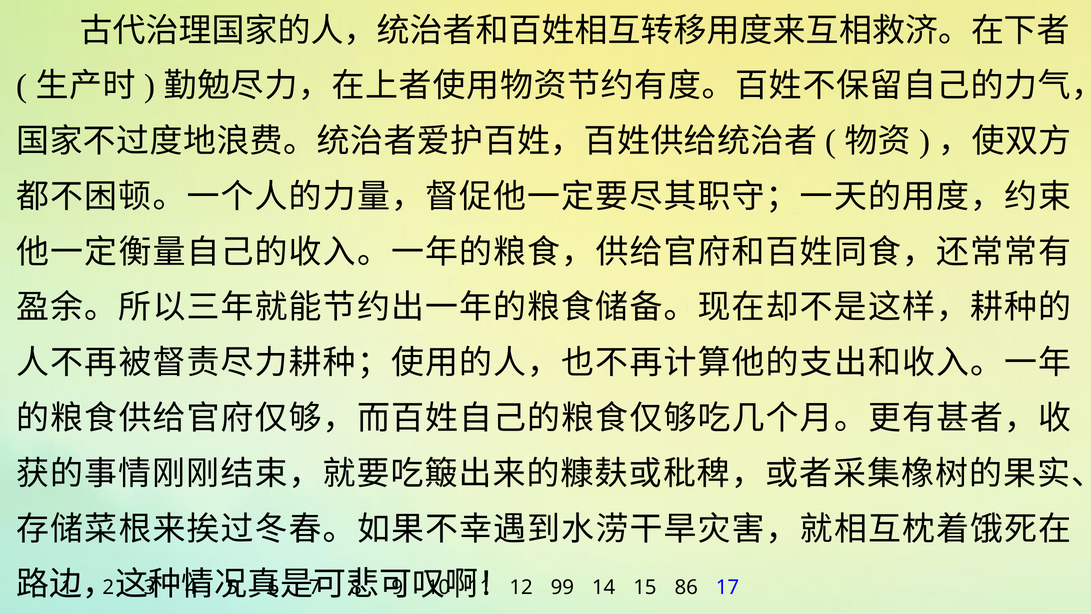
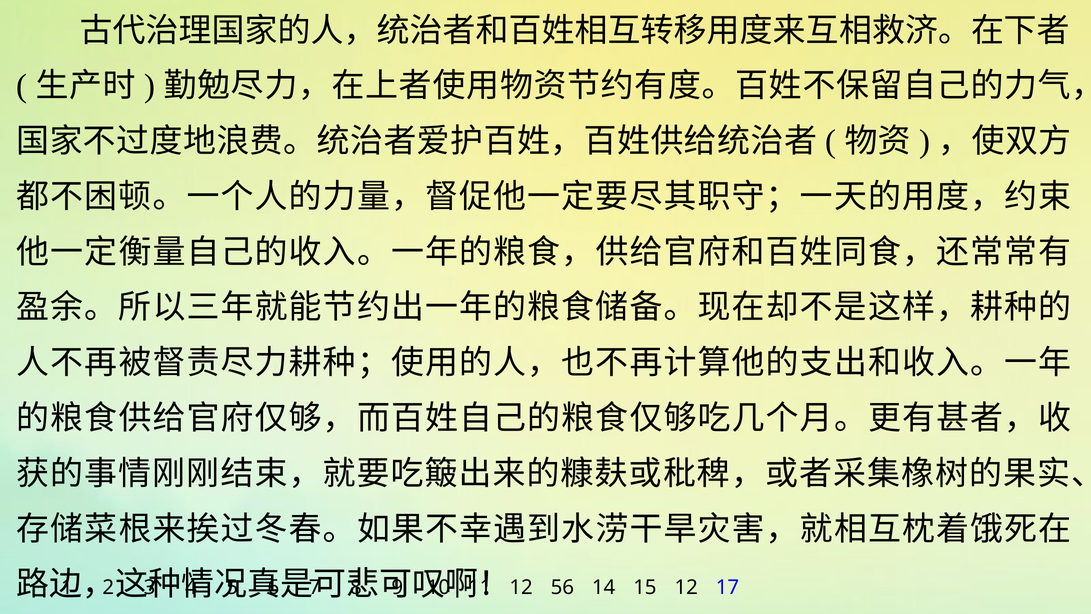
99: 99 -> 56
15 86: 86 -> 12
